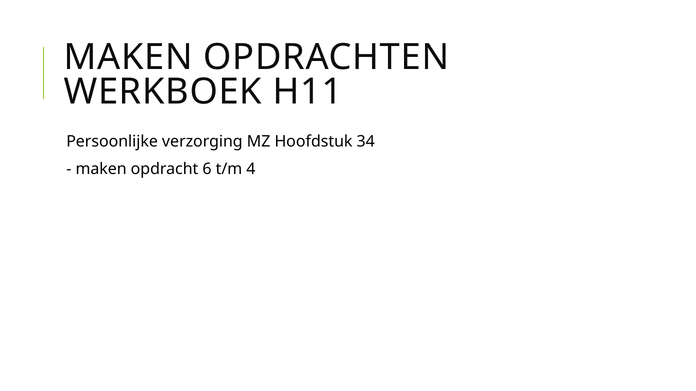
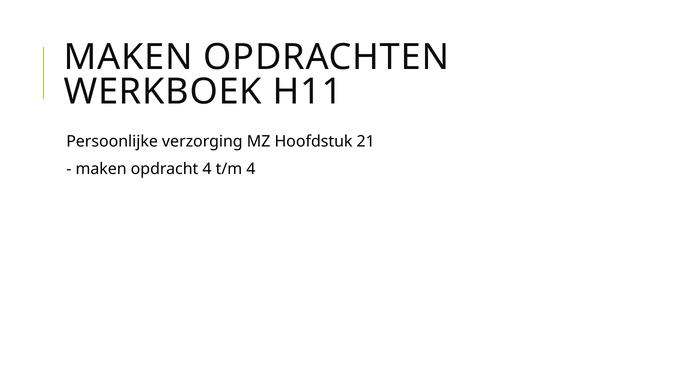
34: 34 -> 21
opdracht 6: 6 -> 4
